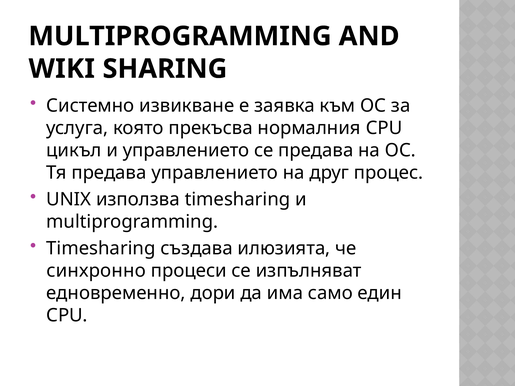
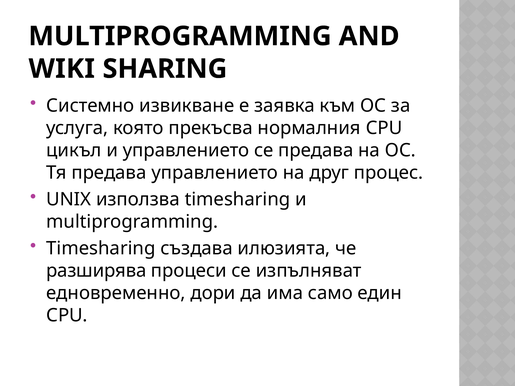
синхронно: синхронно -> разширява
